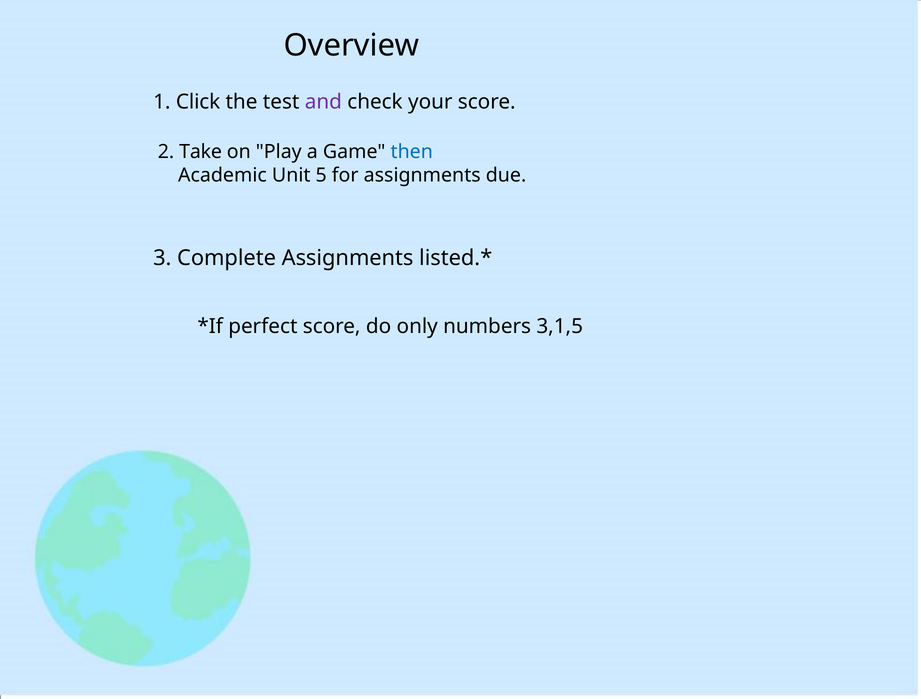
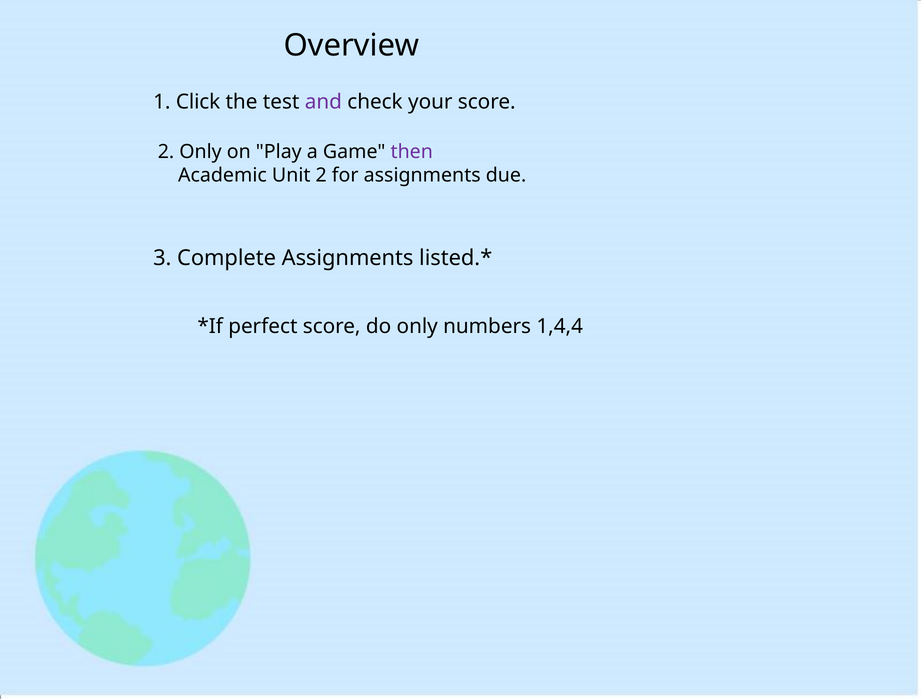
2 Take: Take -> Only
then colour: blue -> purple
Unit 5: 5 -> 2
3,1,5: 3,1,5 -> 1,4,4
